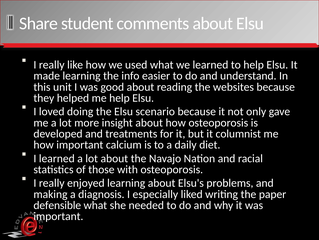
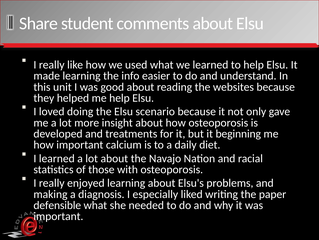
columnist: columnist -> beginning
